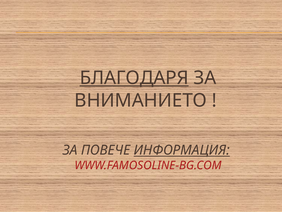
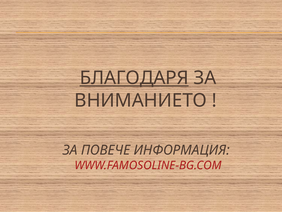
ИНФОРМАЦИЯ underline: present -> none
